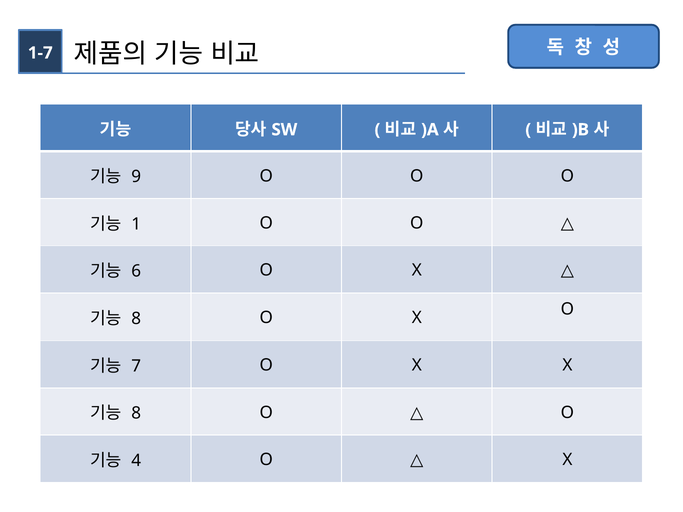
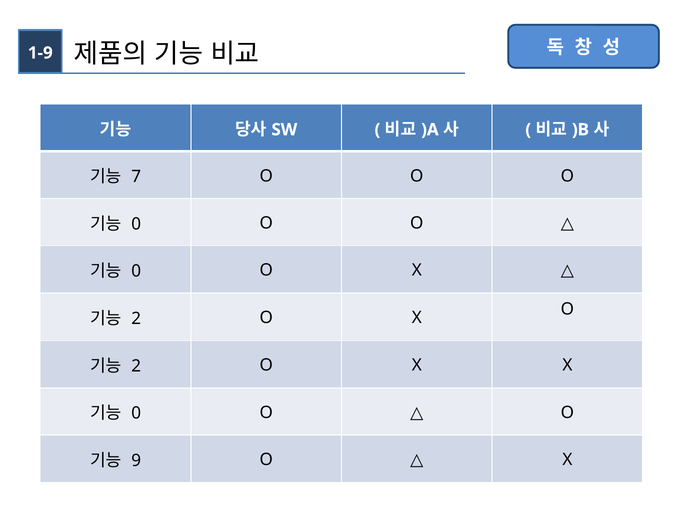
1-7: 1-7 -> 1-9
9: 9 -> 7
1 at (136, 224): 1 -> 0
6 at (136, 271): 6 -> 0
8 at (136, 319): 8 -> 2
7 at (136, 366): 7 -> 2
8 at (136, 414): 8 -> 0
4: 4 -> 9
